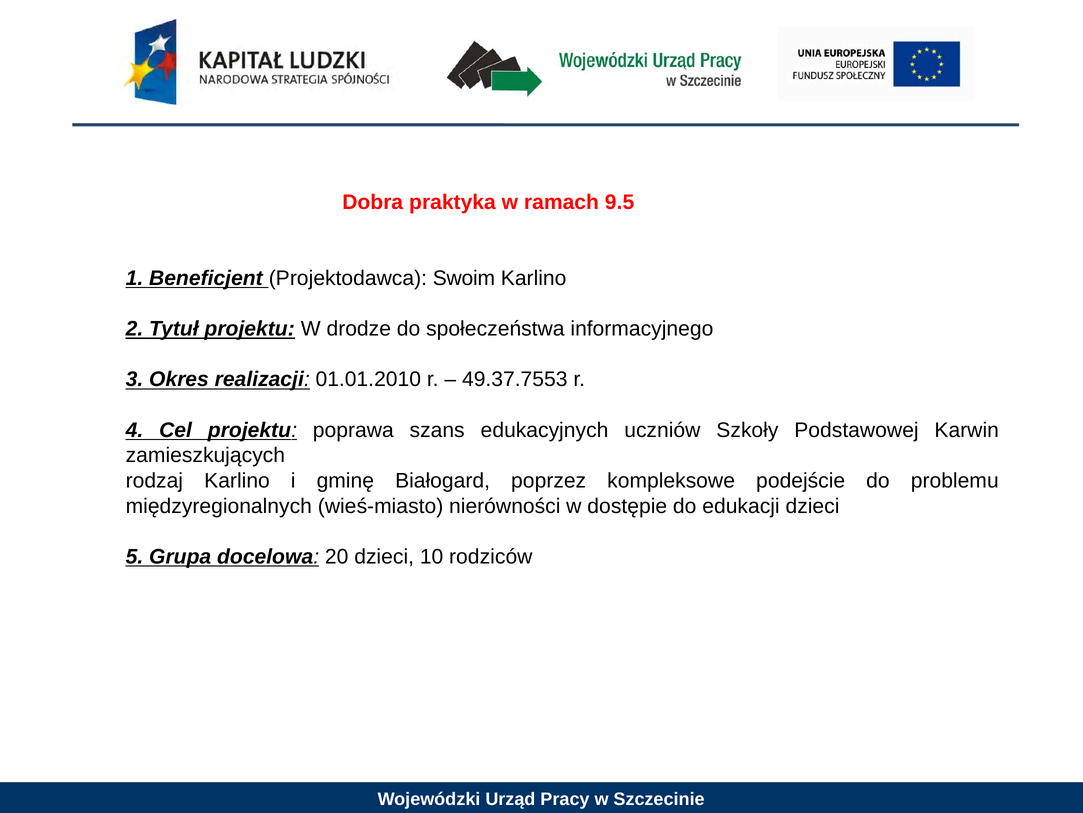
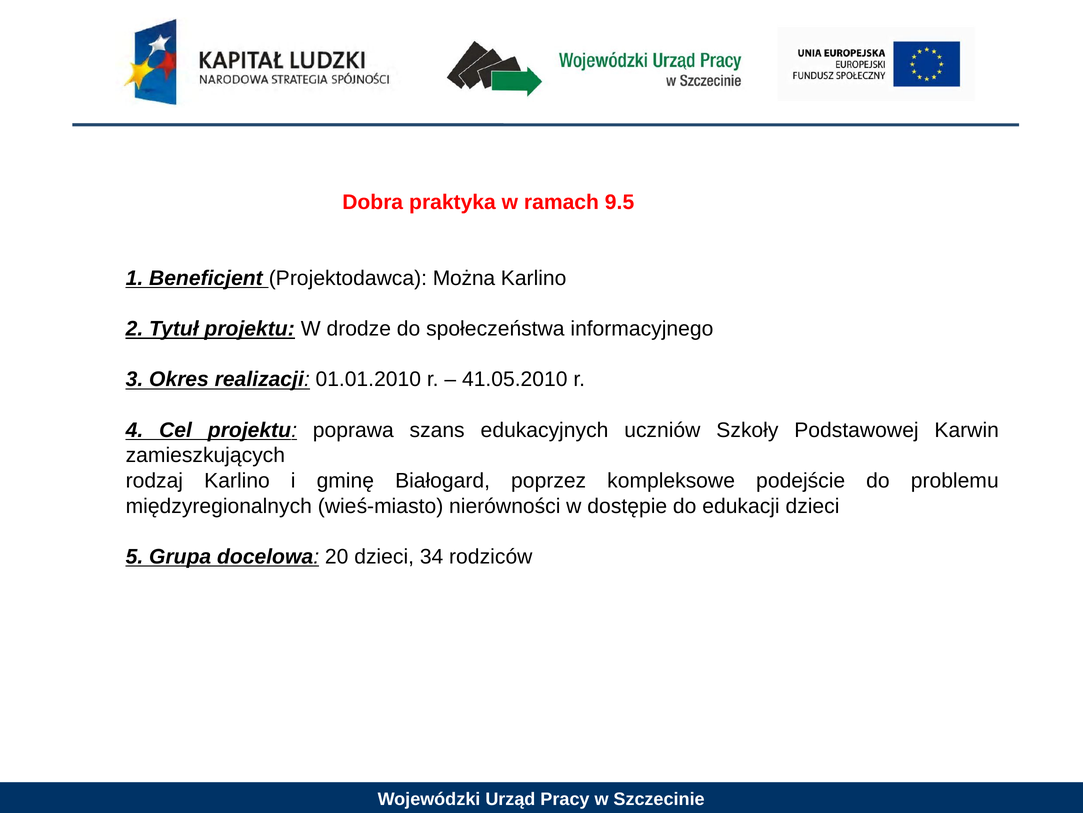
Swoim: Swoim -> Można
49.37.7553: 49.37.7553 -> 41.05.2010
10: 10 -> 34
